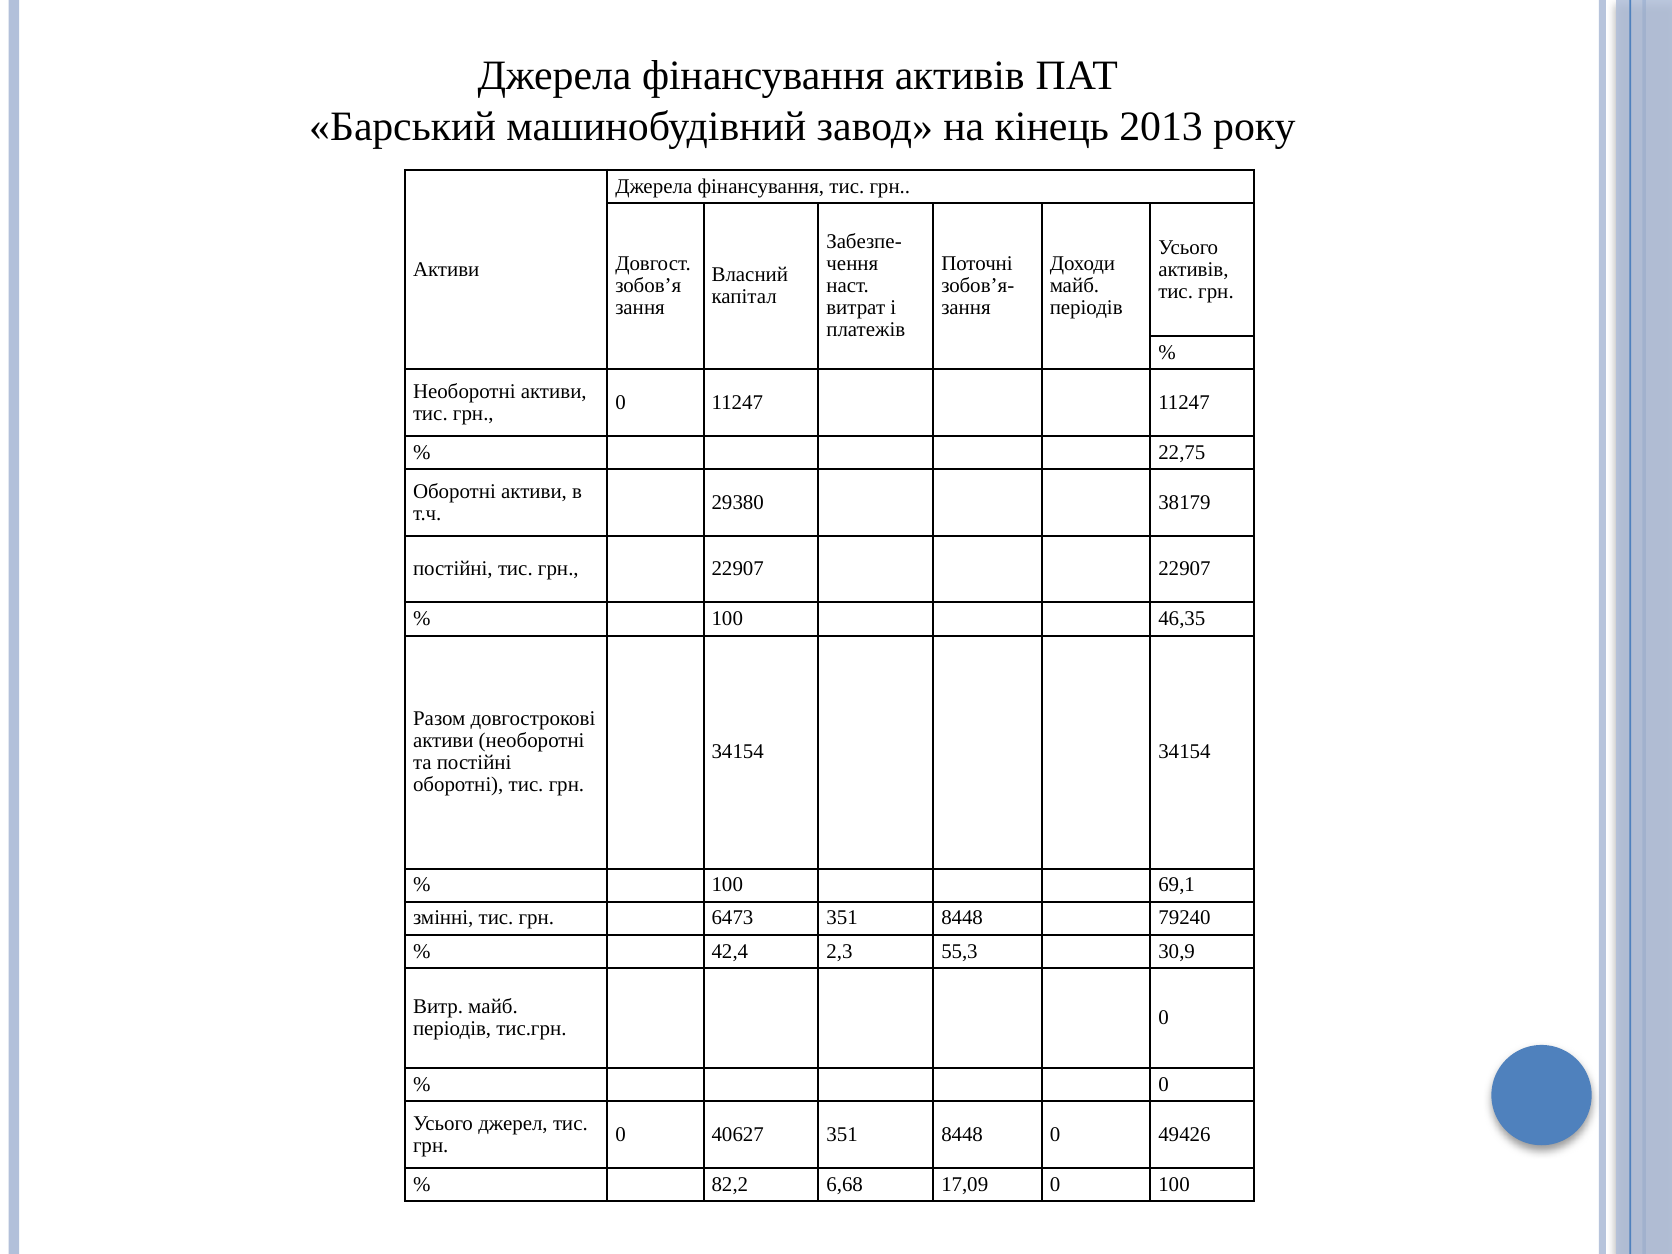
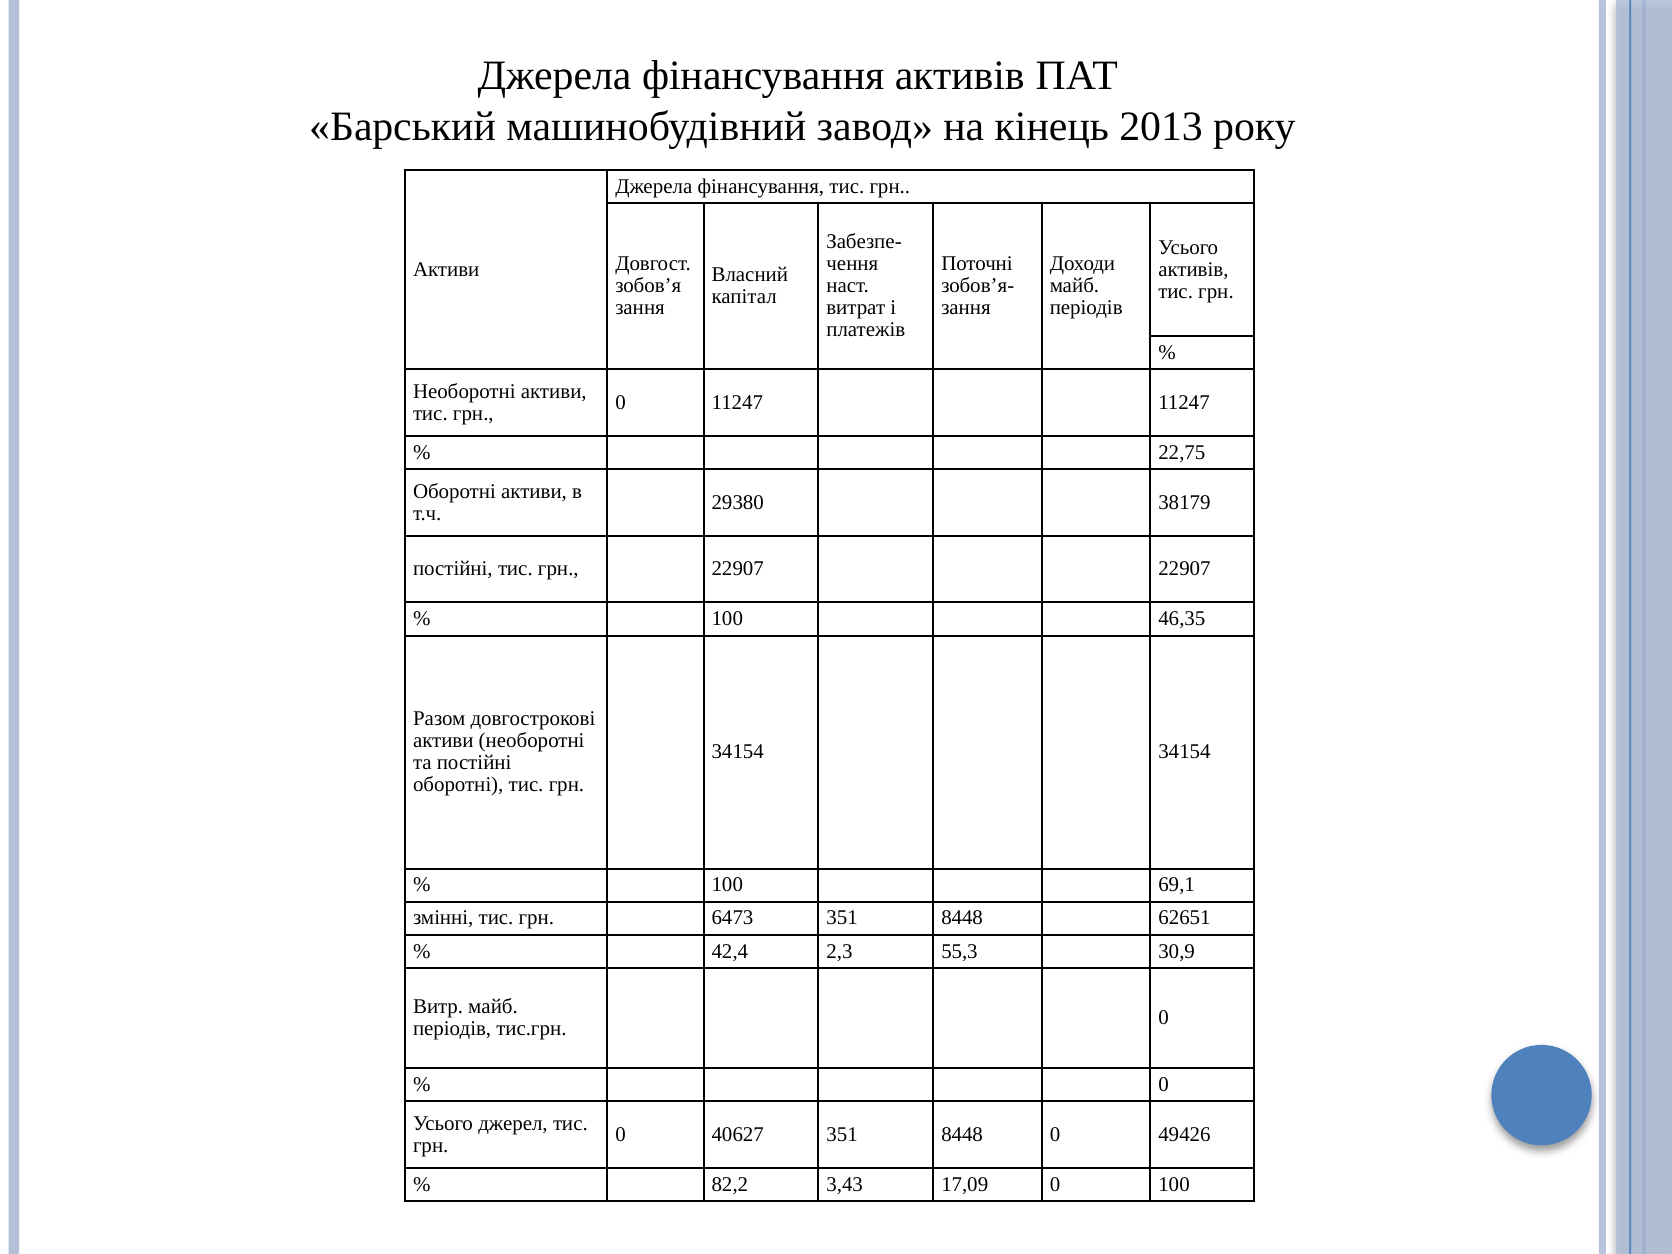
79240: 79240 -> 62651
6,68: 6,68 -> 3,43
